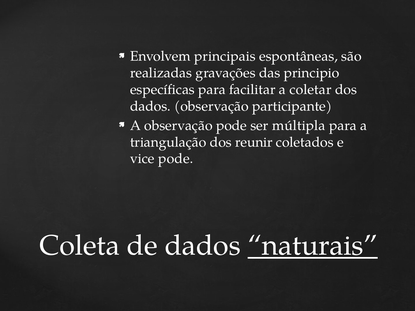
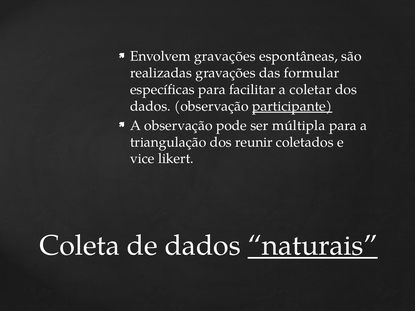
Envolvem principais: principais -> gravações
principio: principio -> formular
participante underline: none -> present
vice pode: pode -> likert
